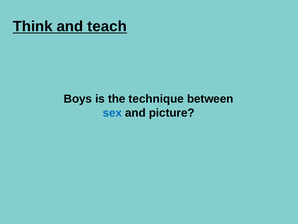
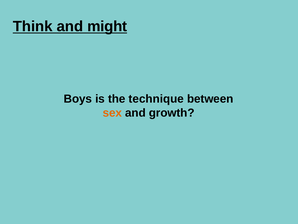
teach: teach -> might
sex colour: blue -> orange
picture: picture -> growth
